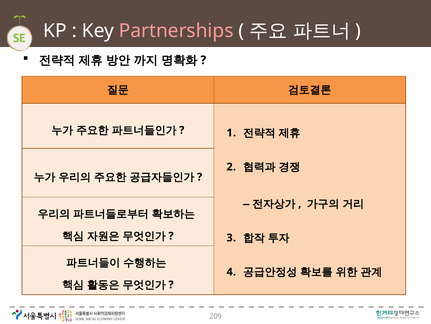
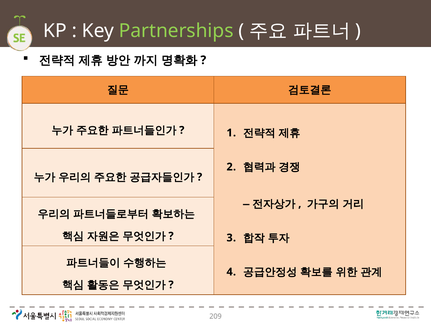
Partnerships colour: pink -> light green
